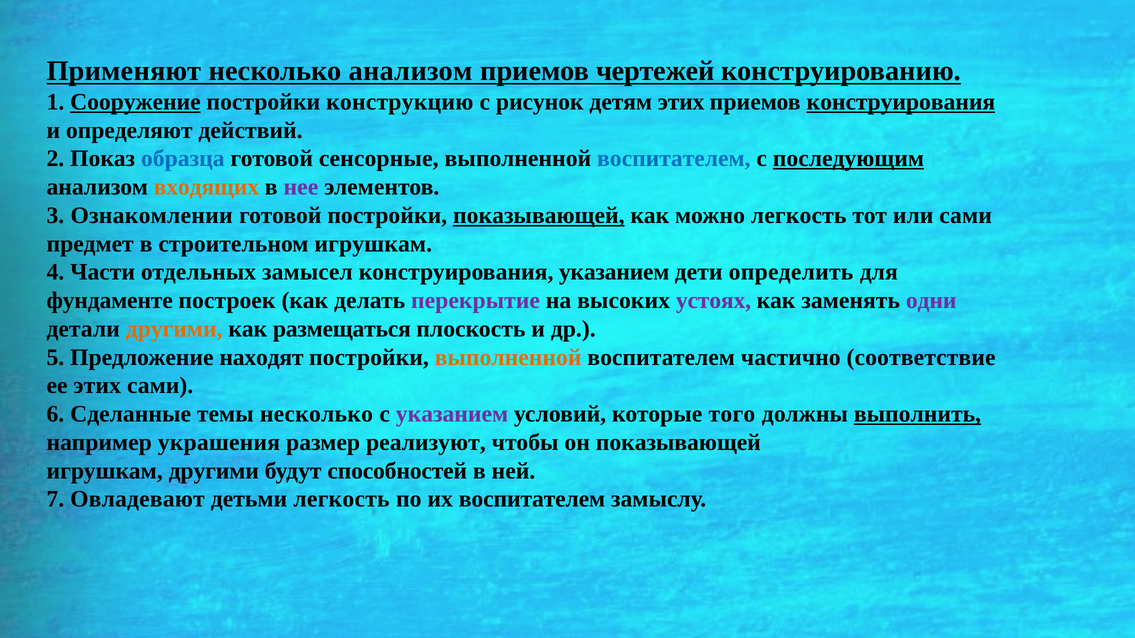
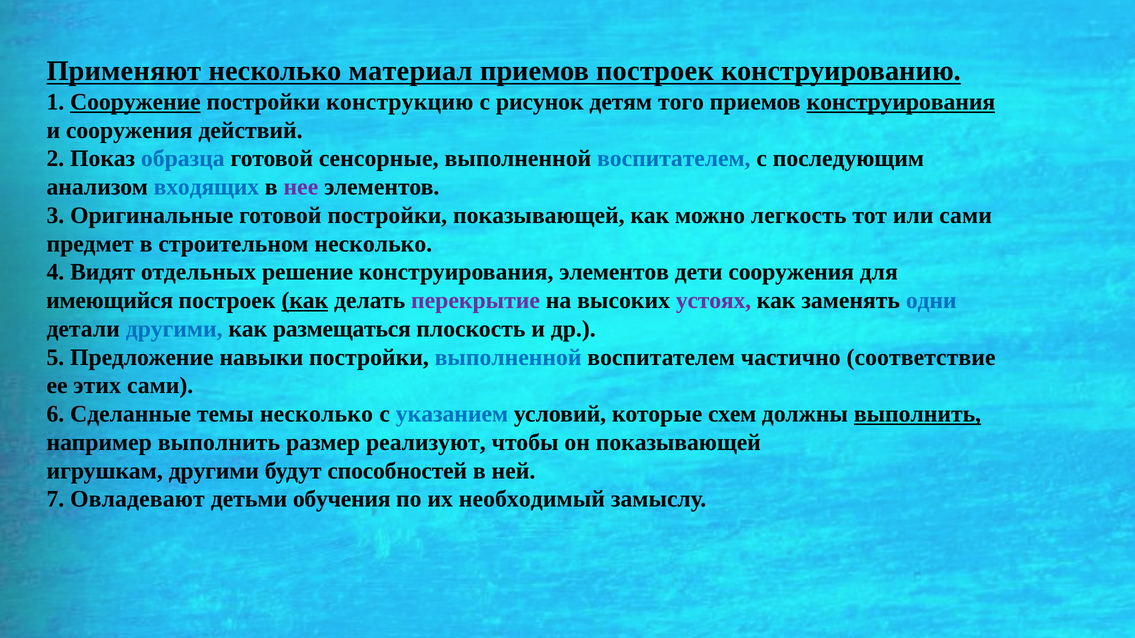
несколько анализом: анализом -> материал
приемов чертежей: чертежей -> построек
детям этих: этих -> того
и определяют: определяют -> сооружения
последующим underline: present -> none
входящих colour: orange -> blue
Ознакомлении: Ознакомлении -> Оригинальные
показывающей at (539, 216) underline: present -> none
строительном игрушкам: игрушкам -> несколько
Части: Части -> Видят
замысел: замысел -> решение
конструирования указанием: указанием -> элементов
дети определить: определить -> сооружения
фундаменте: фундаменте -> имеющийся
как at (305, 301) underline: none -> present
одни colour: purple -> blue
другими at (174, 329) colour: orange -> blue
находят: находят -> навыки
выполненной at (508, 357) colour: orange -> blue
указанием at (452, 414) colour: purple -> blue
того: того -> схем
например украшения: украшения -> выполнить
детьми легкость: легкость -> обучения
их воспитателем: воспитателем -> необходимый
